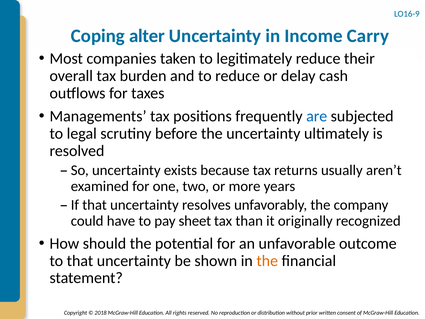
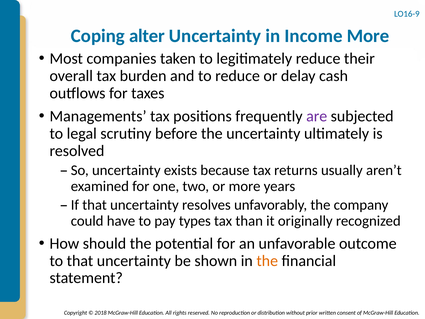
Income Carry: Carry -> More
are colour: blue -> purple
sheet: sheet -> types
